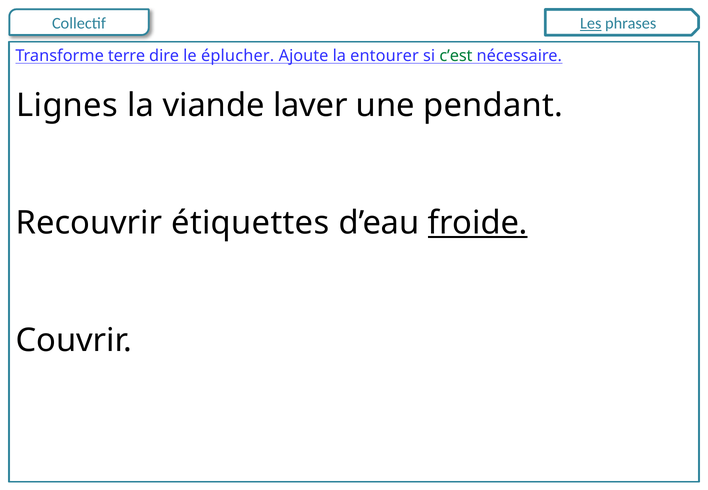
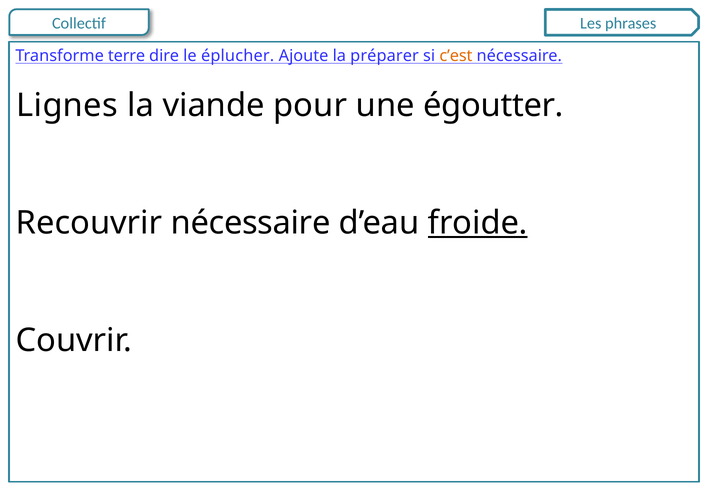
Les underline: present -> none
entourer: entourer -> préparer
c’est colour: green -> orange
laver: laver -> pour
pendant: pendant -> égoutter
Recouvrir étiquettes: étiquettes -> nécessaire
